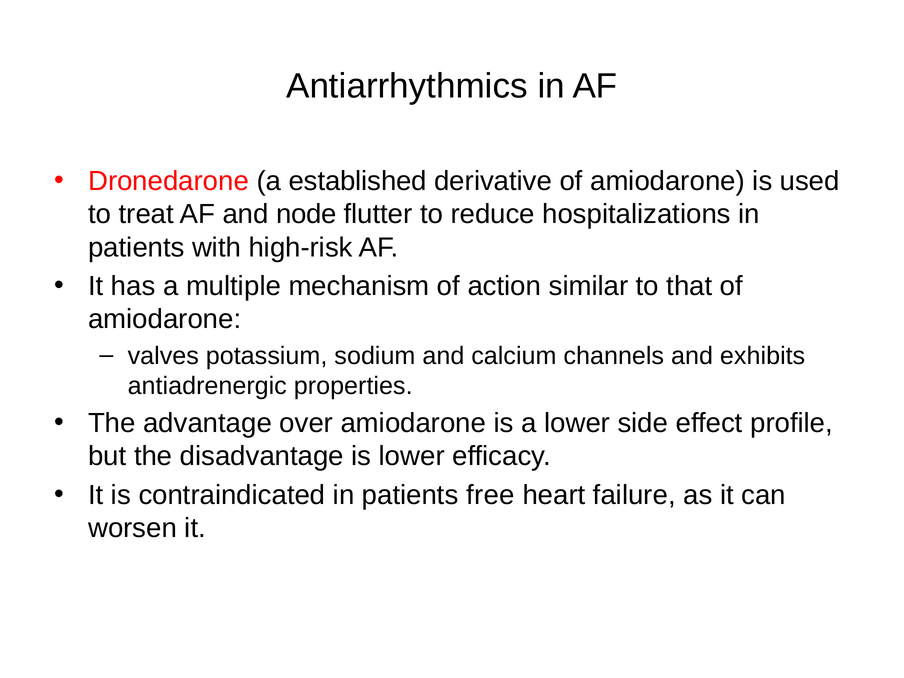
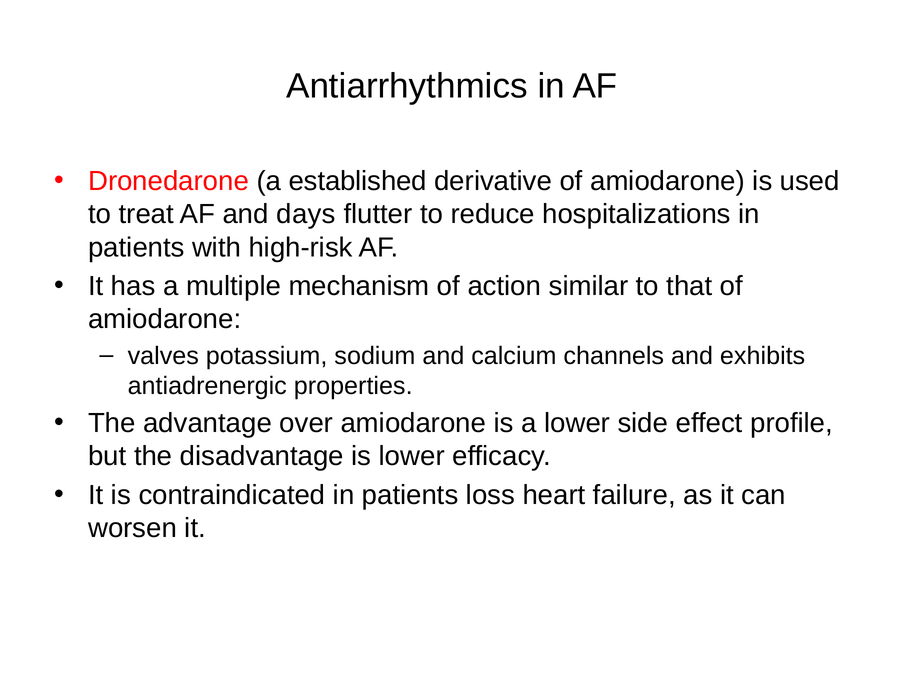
node: node -> days
free: free -> loss
